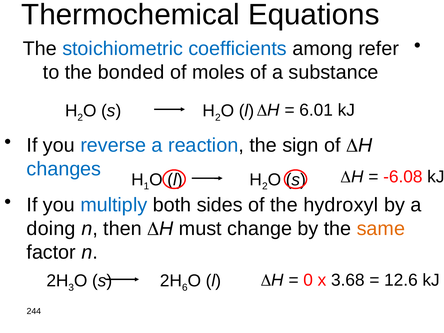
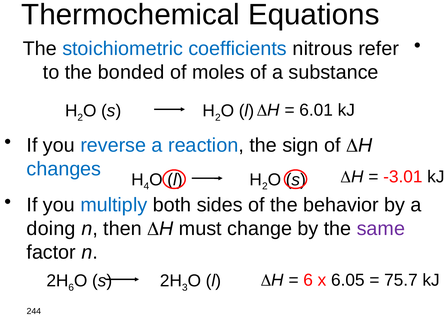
among: among -> nitrous
1: 1 -> 4
-6.08: -6.08 -> -3.01
hydroxyl: hydroxyl -> behavior
same colour: orange -> purple
3 at (71, 287): 3 -> 6
6: 6 -> 3
0 at (308, 280): 0 -> 6
3.68: 3.68 -> 6.05
12.6: 12.6 -> 75.7
